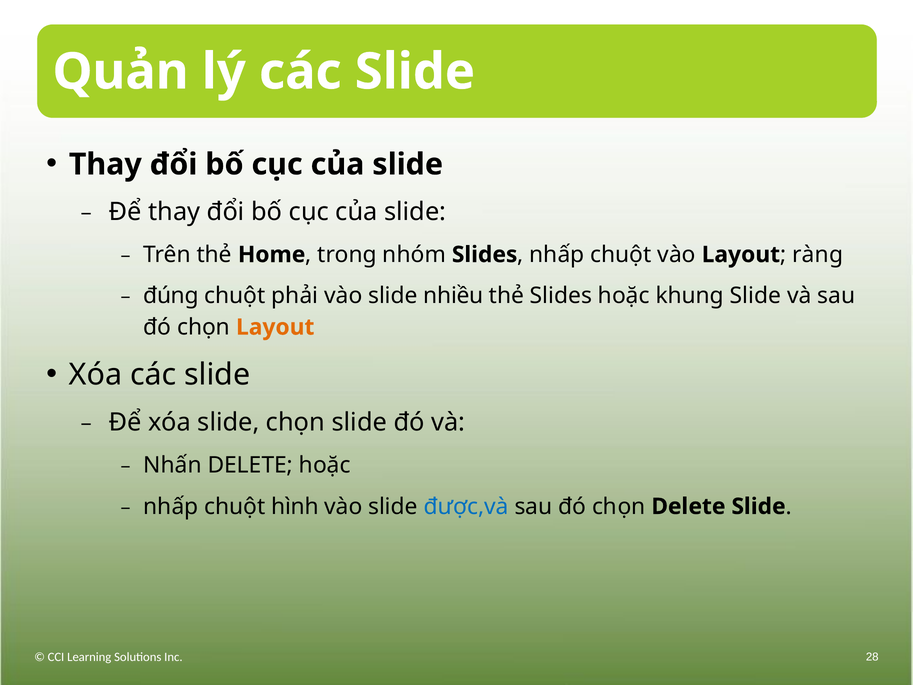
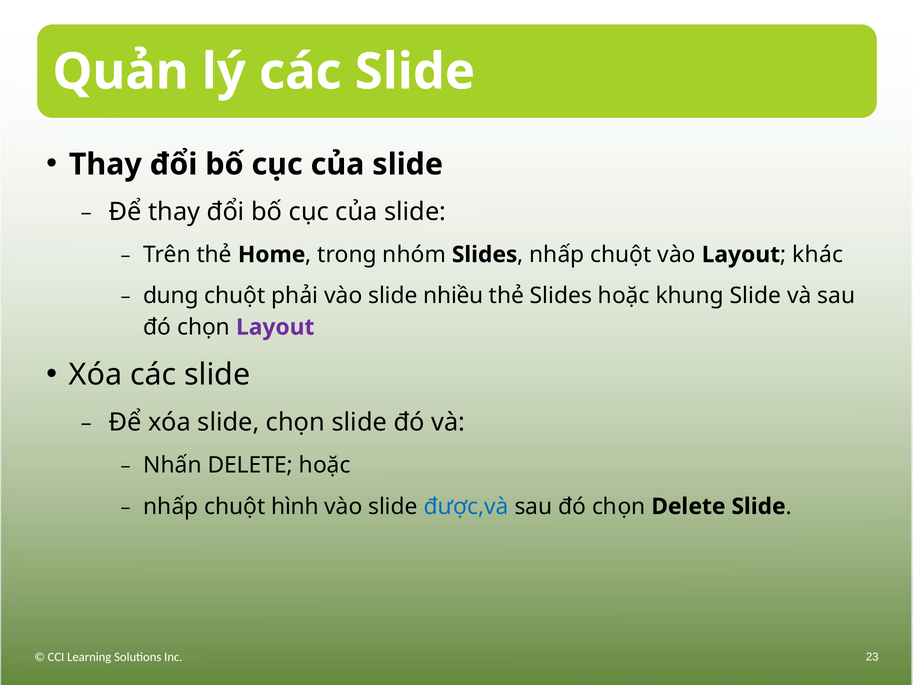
ràng: ràng -> khác
đúng: đúng -> dung
Layout at (275, 327) colour: orange -> purple
28: 28 -> 23
